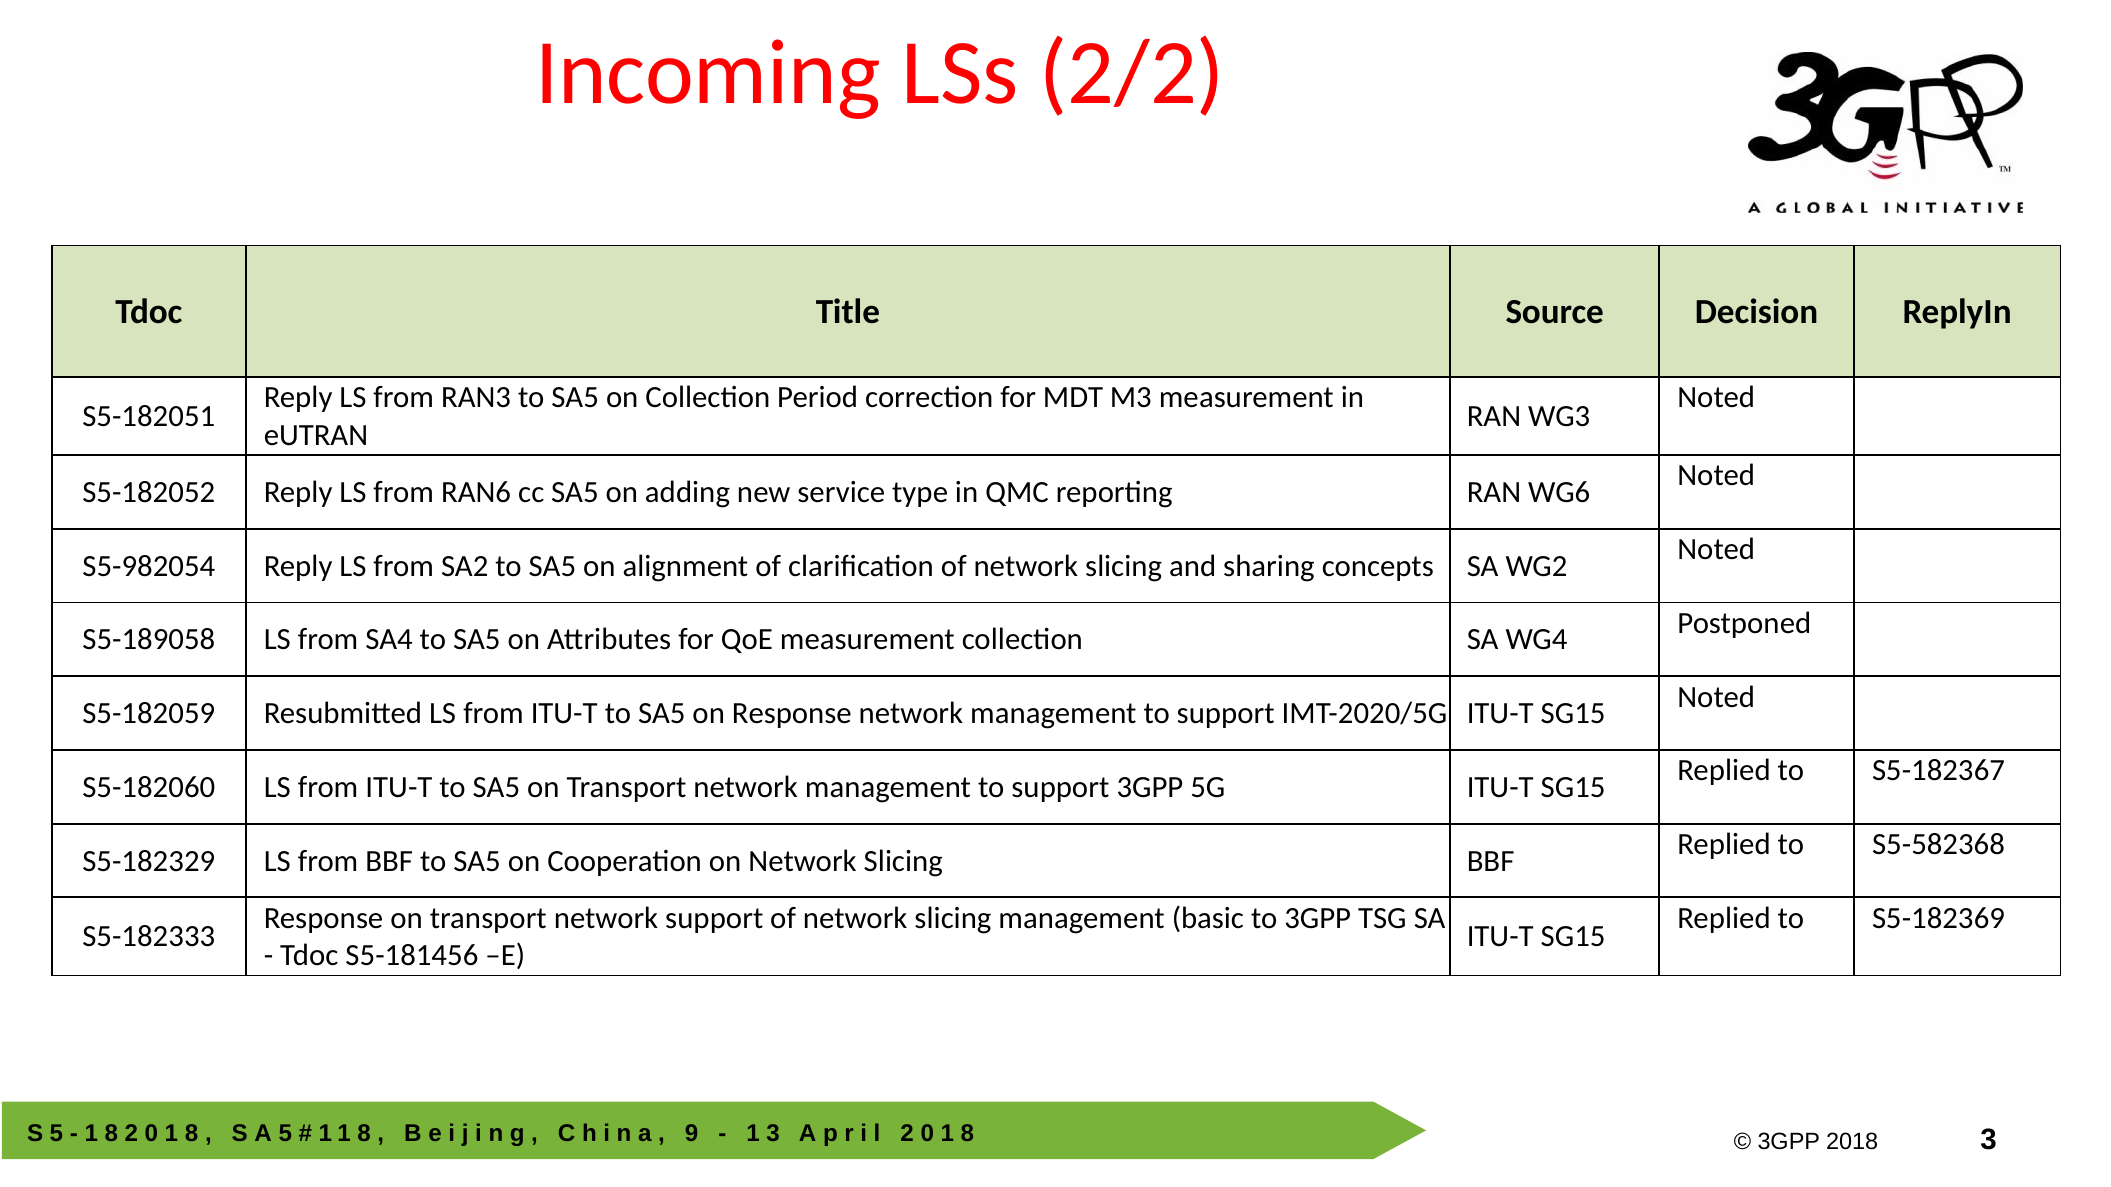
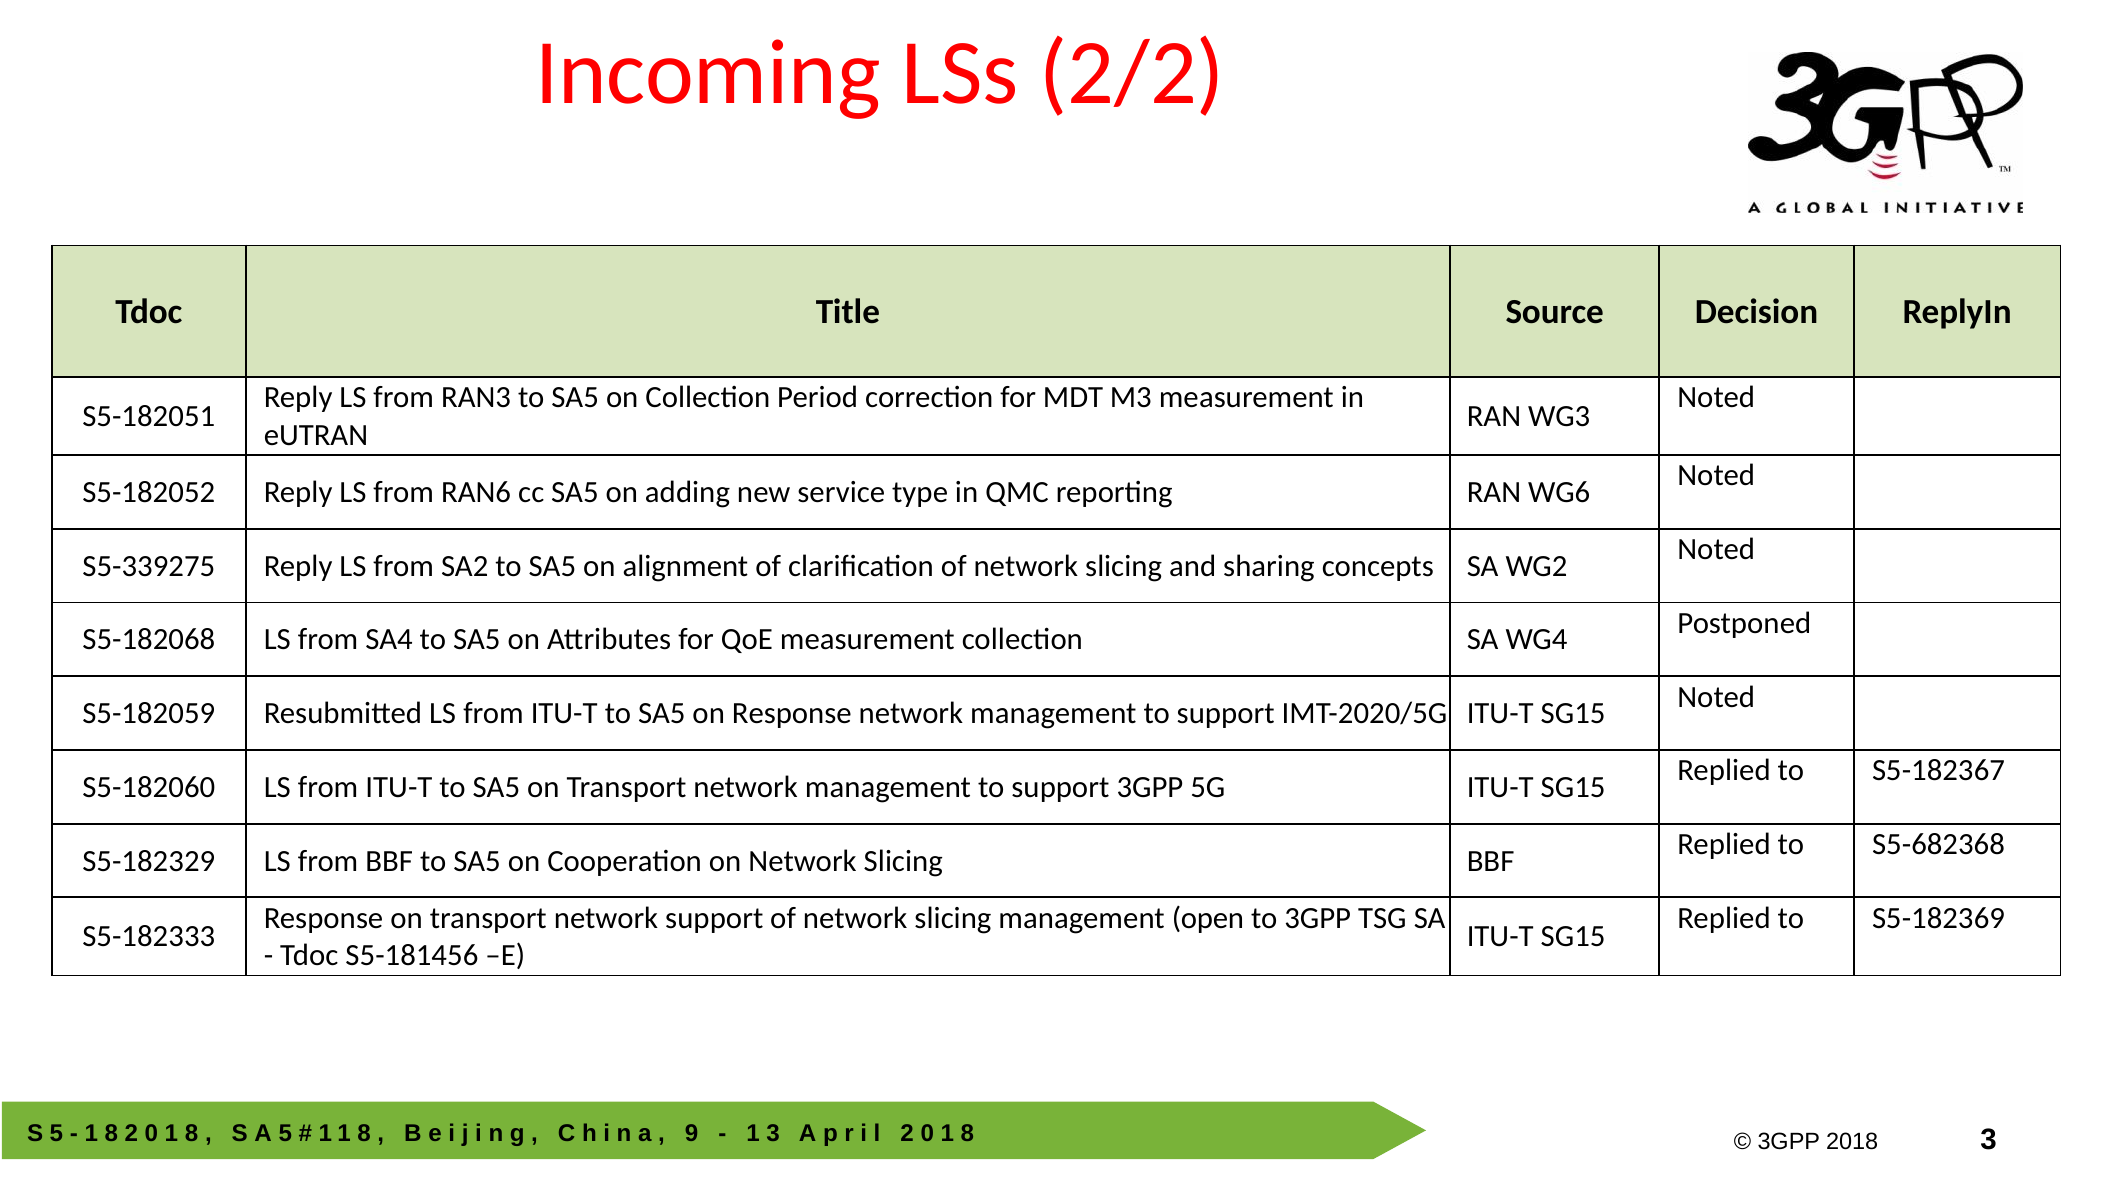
S5-982054: S5-982054 -> S5-339275
S5-189058: S5-189058 -> S5-182068
S5-582368: S5-582368 -> S5-682368
basic: basic -> open
